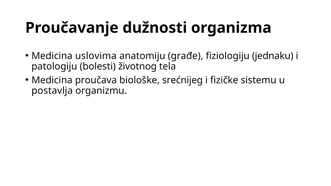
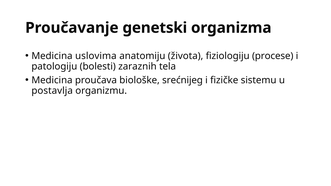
dužnosti: dužnosti -> genetski
građe: građe -> života
jednaku: jednaku -> procese
životnog: životnog -> zaraznih
